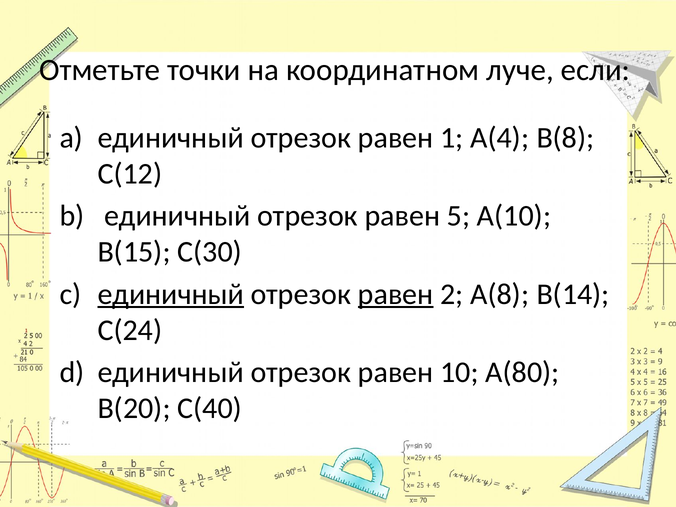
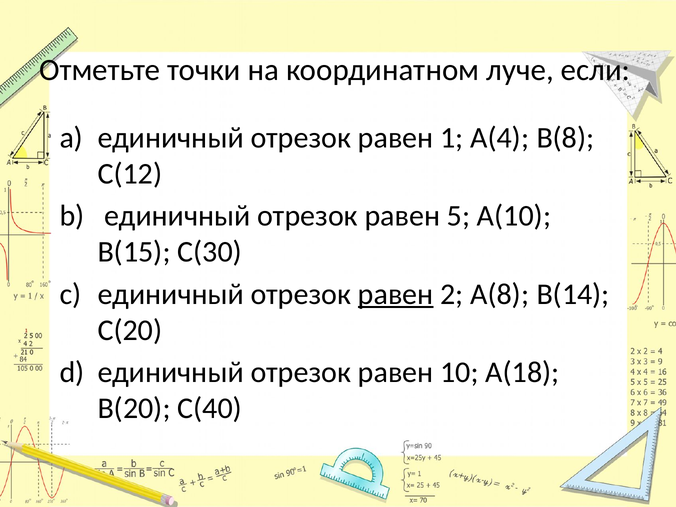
единичный at (171, 294) underline: present -> none
С(24: С(24 -> С(20
А(80: А(80 -> А(18
